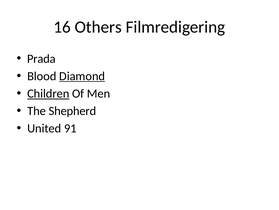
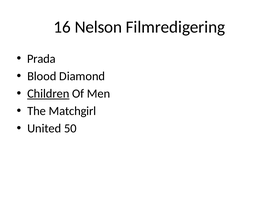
Others: Others -> Nelson
Diamond underline: present -> none
Shepherd: Shepherd -> Matchgirl
91: 91 -> 50
